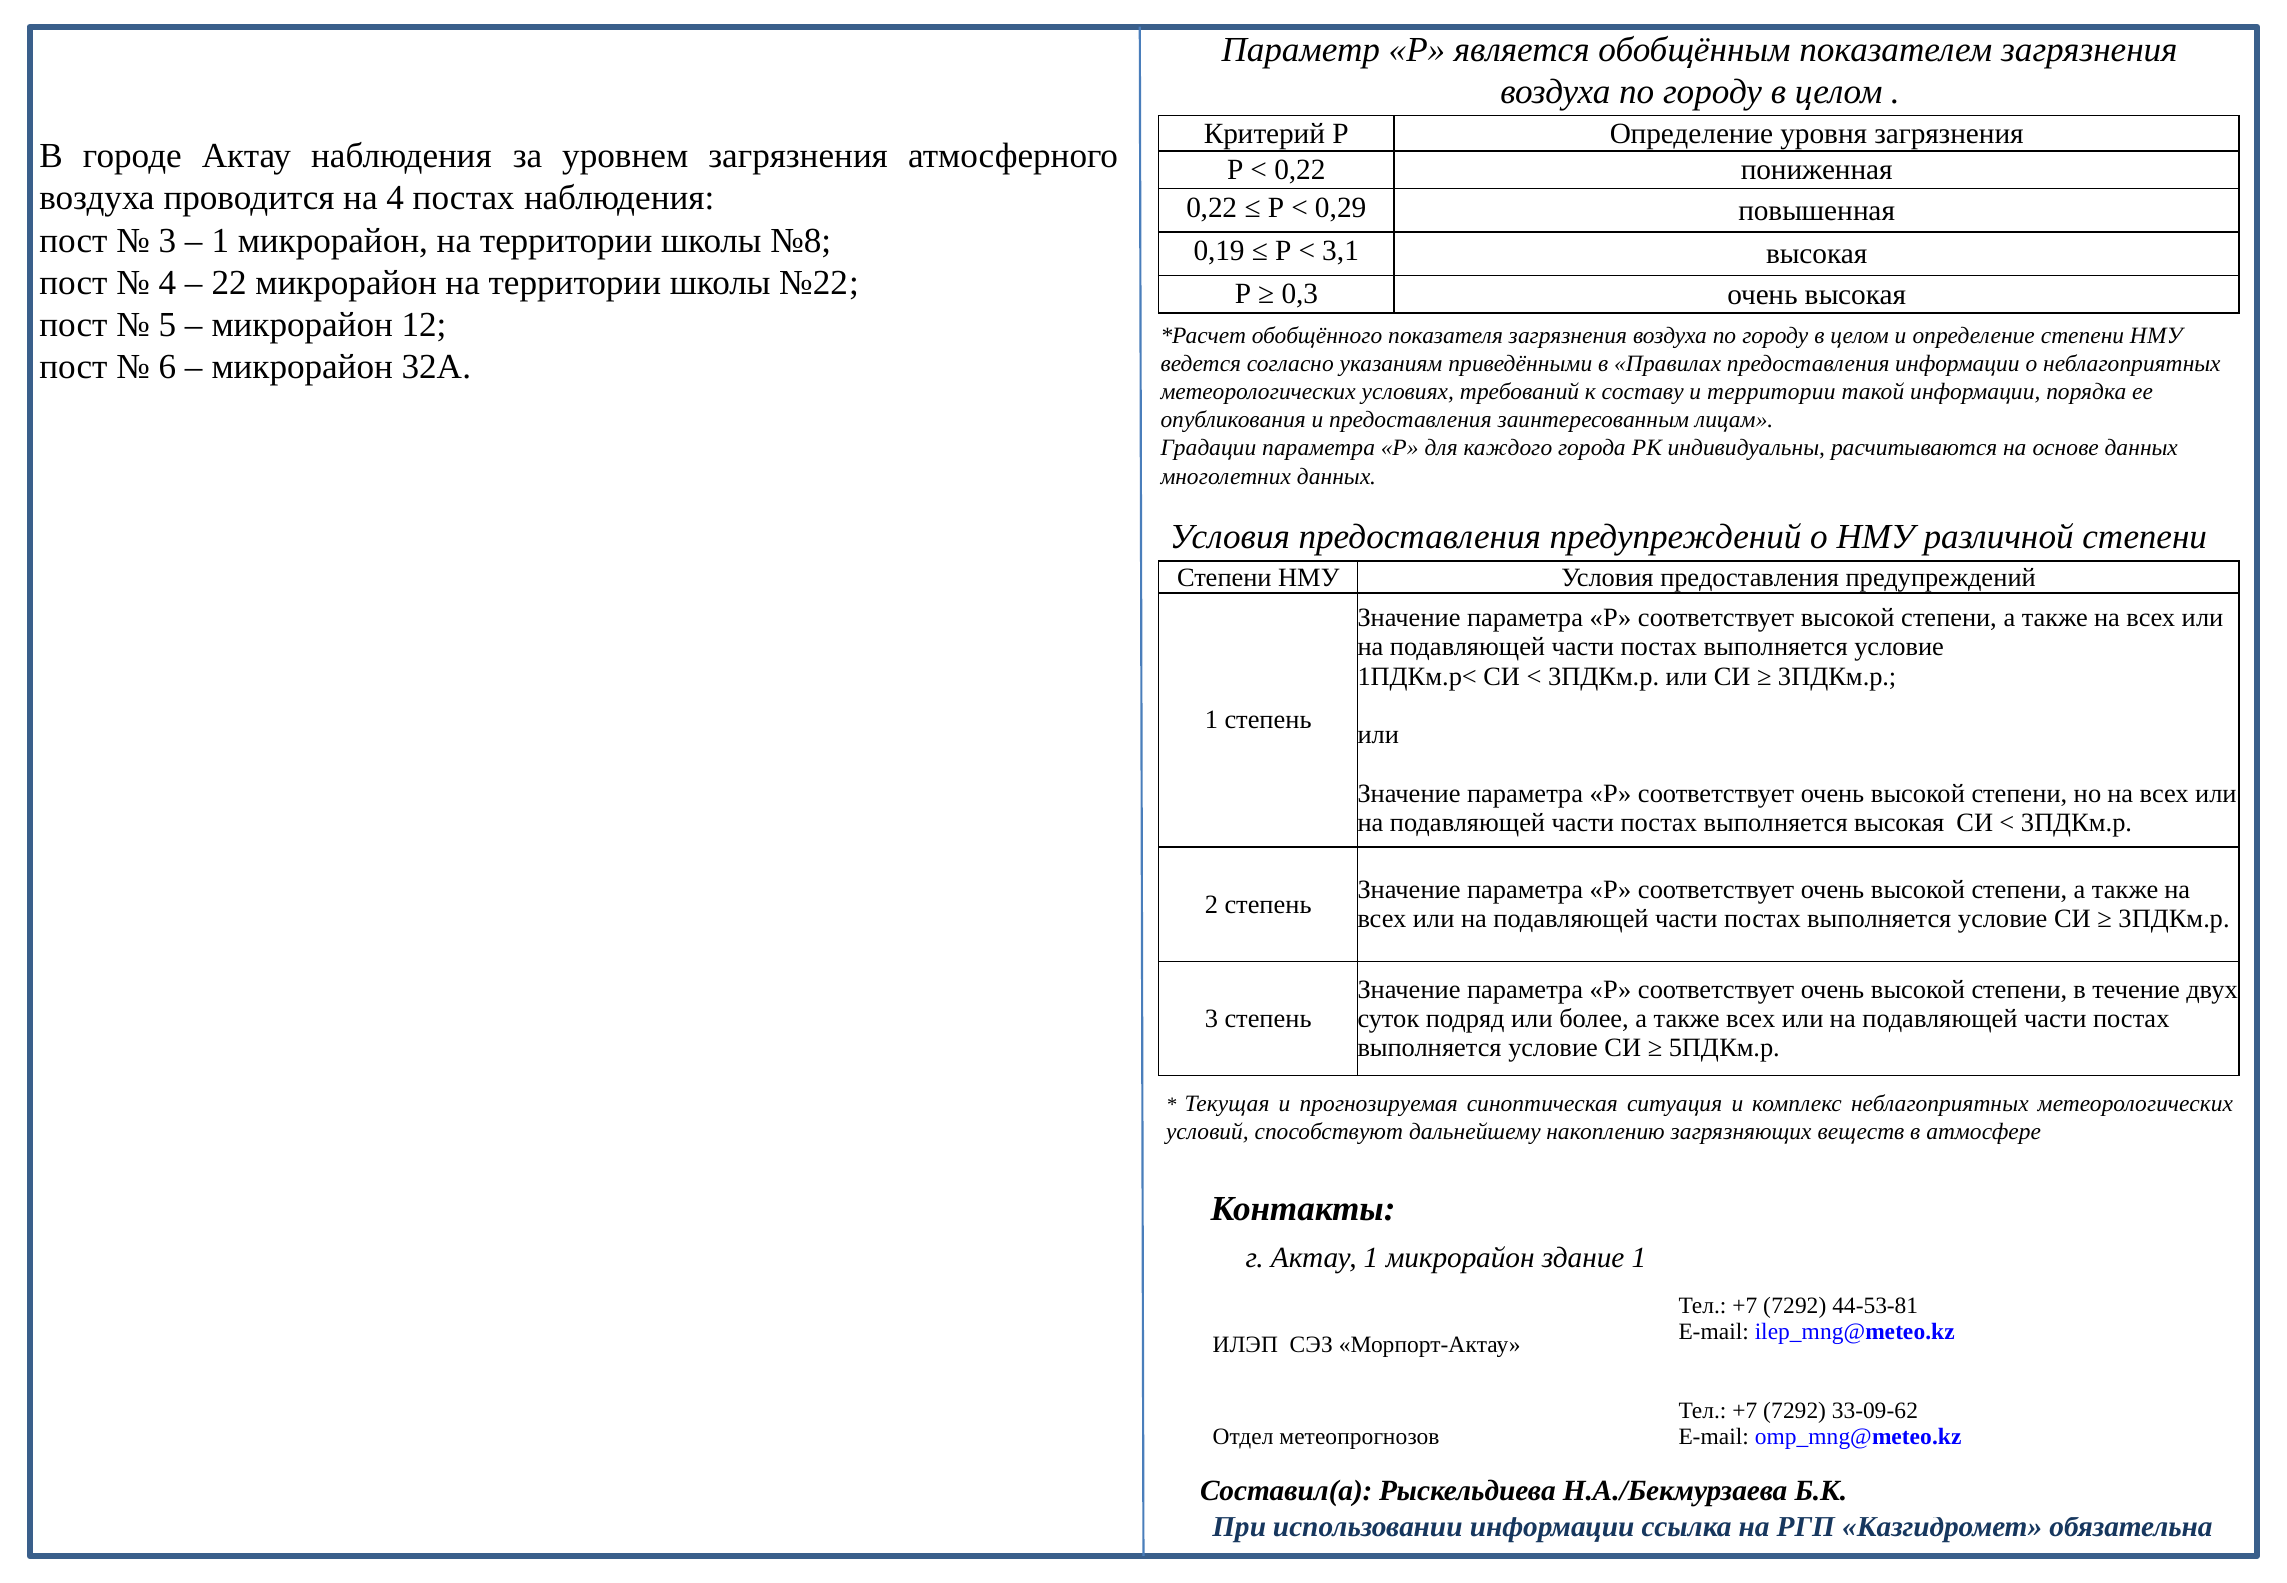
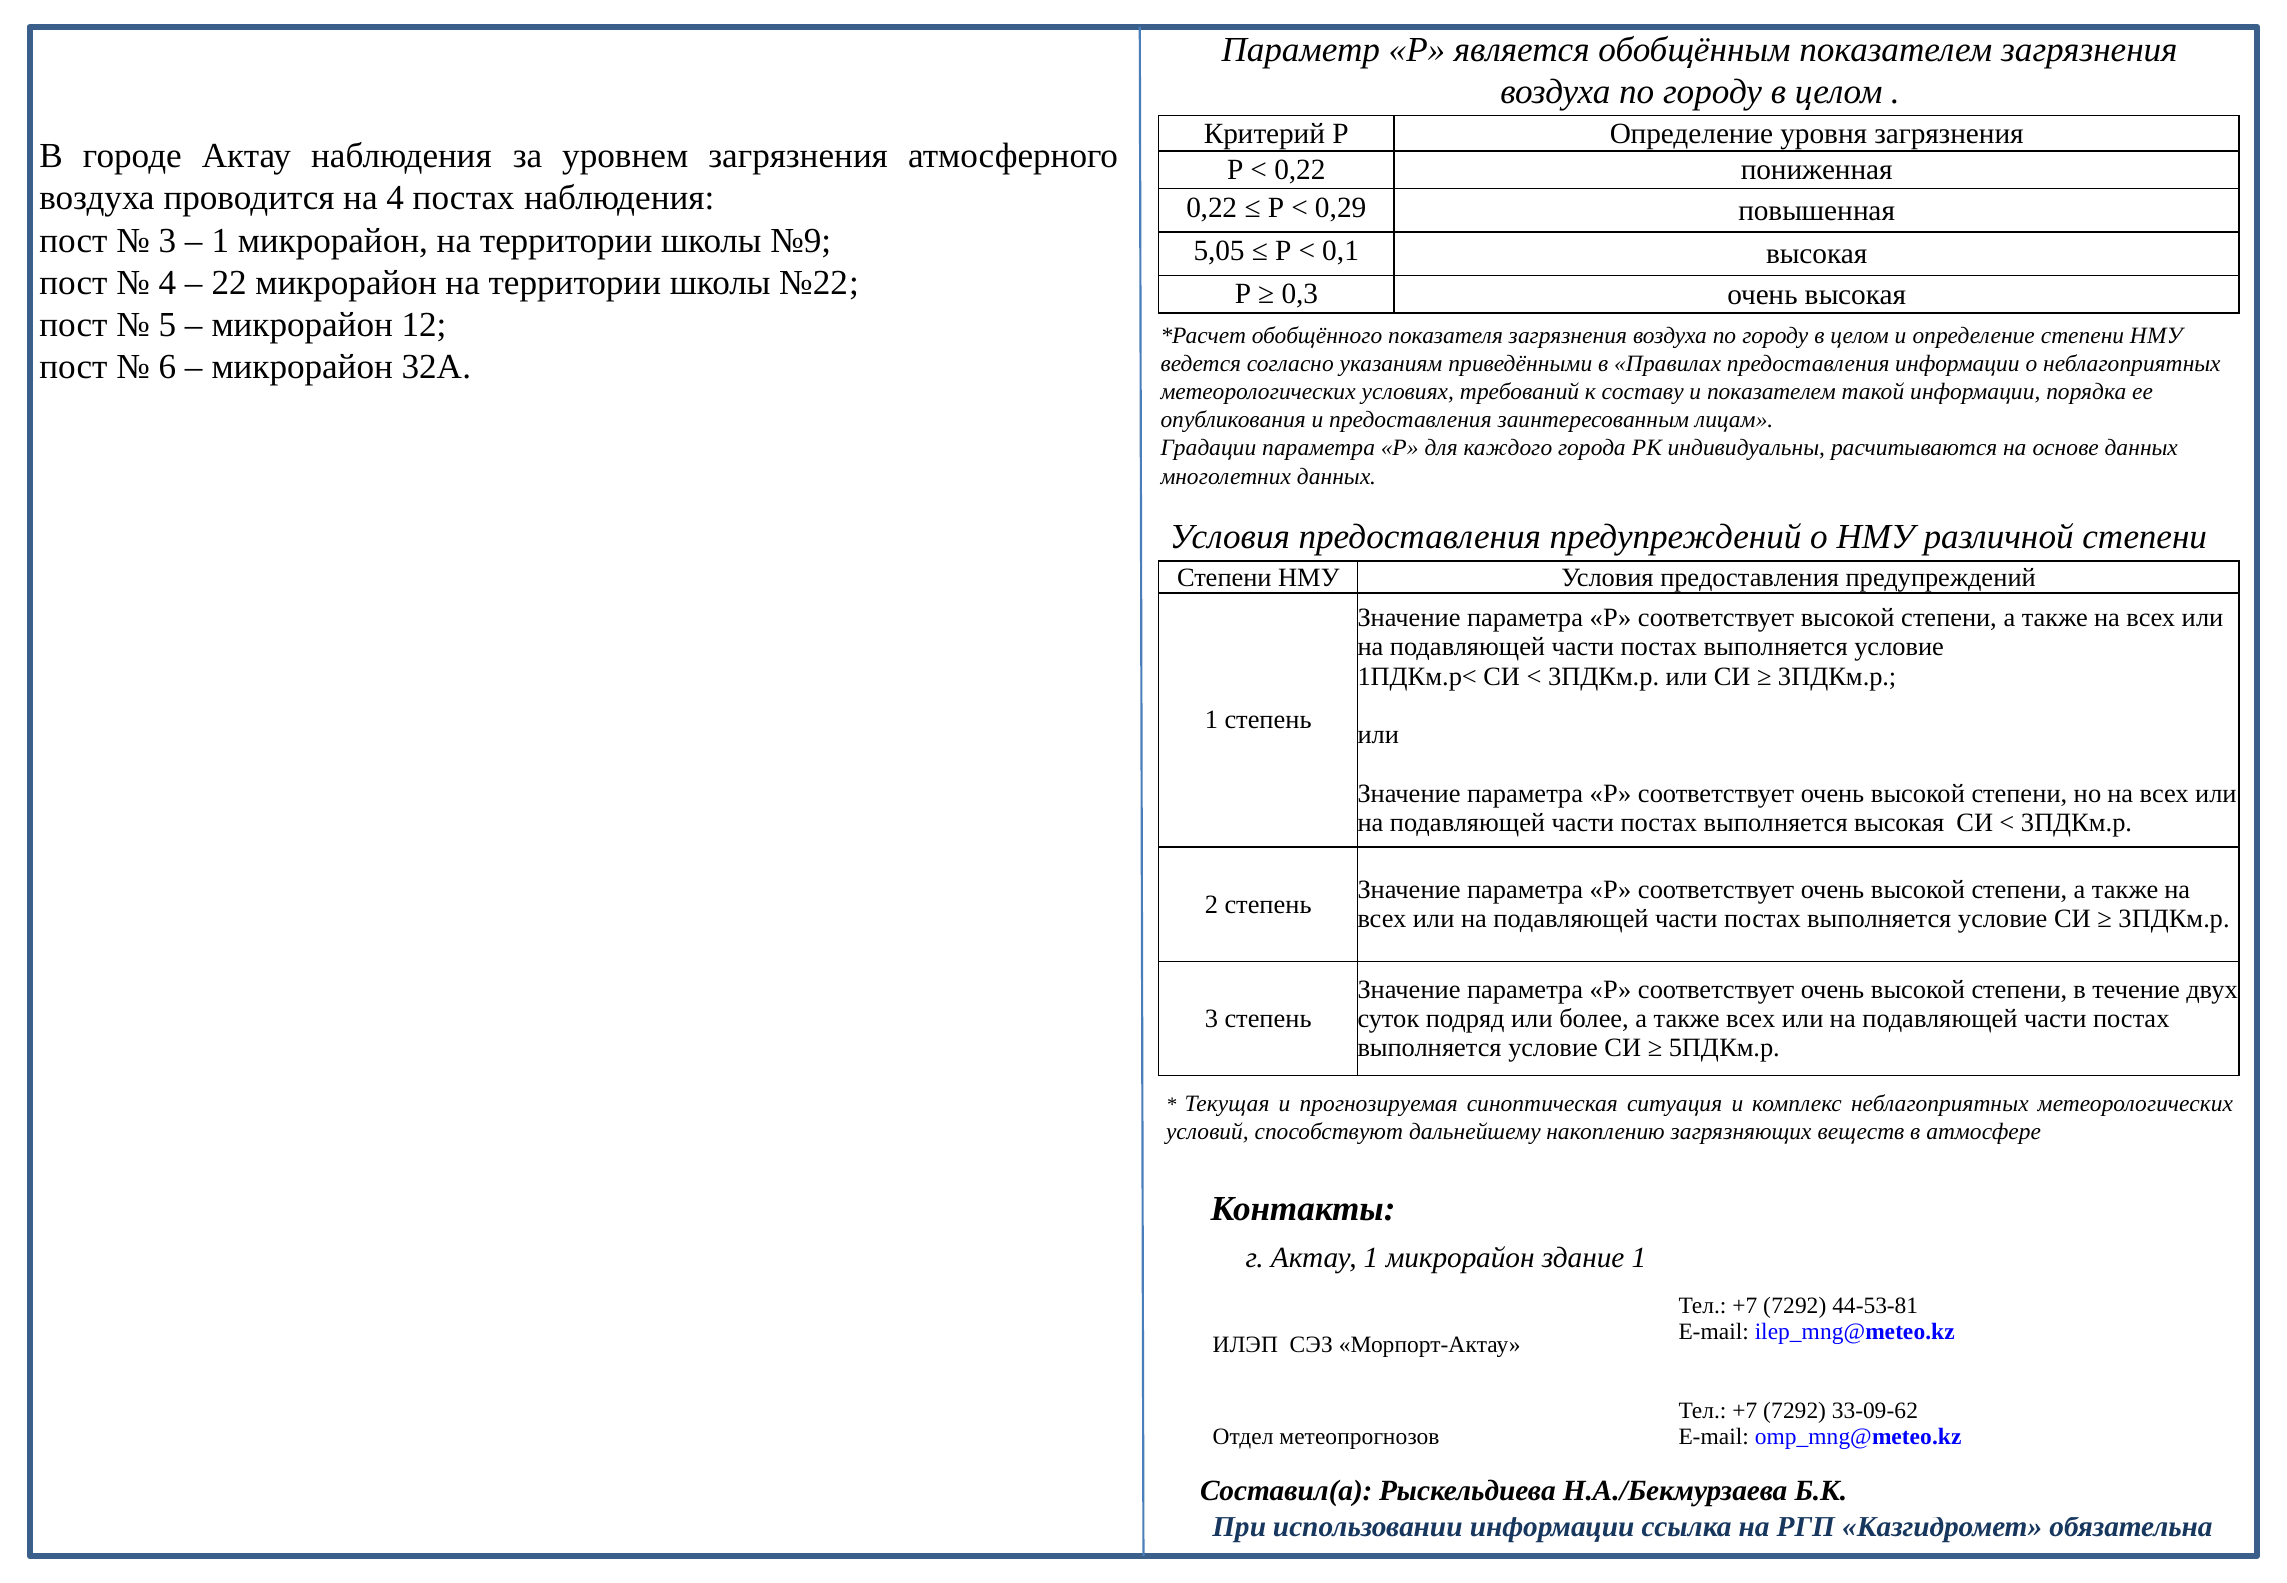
№8: №8 -> №9
0,19: 0,19 -> 5,05
3,1: 3,1 -> 0,1
и территории: территории -> показателем
